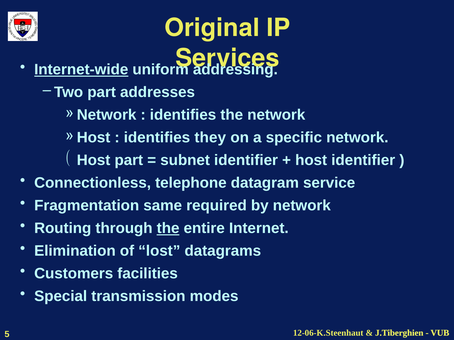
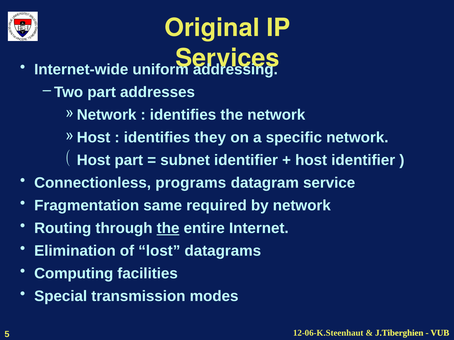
Internet-wide underline: present -> none
telephone: telephone -> programs
Customers: Customers -> Computing
